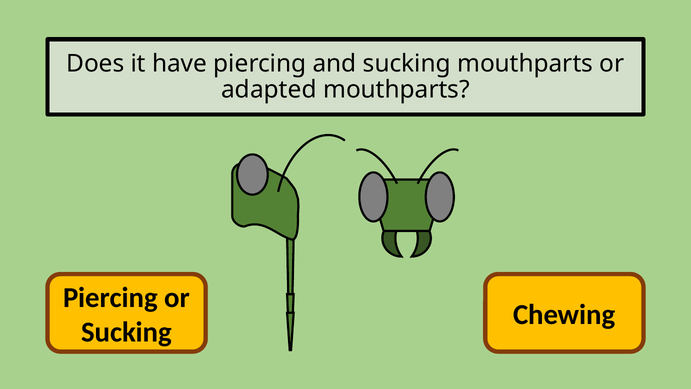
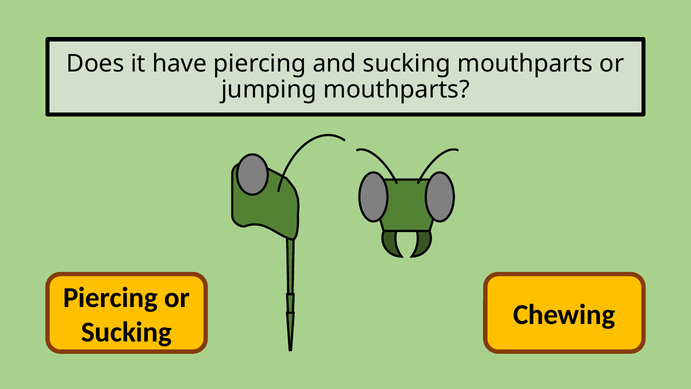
adapted: adapted -> jumping
